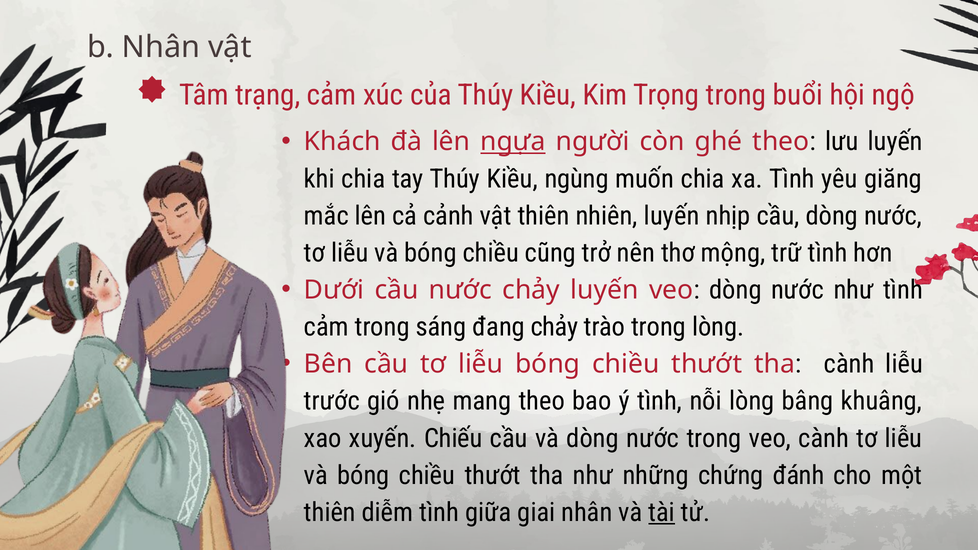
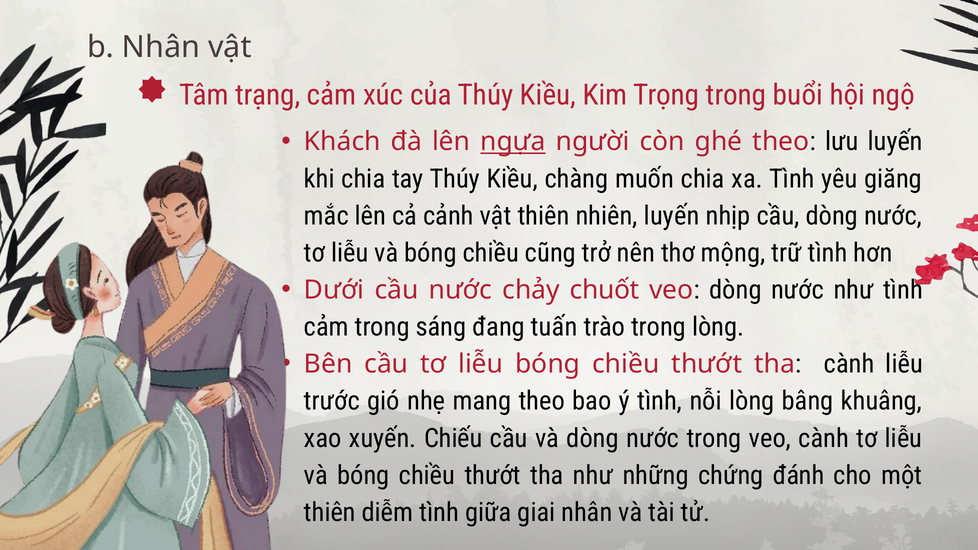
ngùng: ngùng -> chàng
chảy luyến: luyến -> chuốt
đang chảy: chảy -> tuấn
tài underline: present -> none
